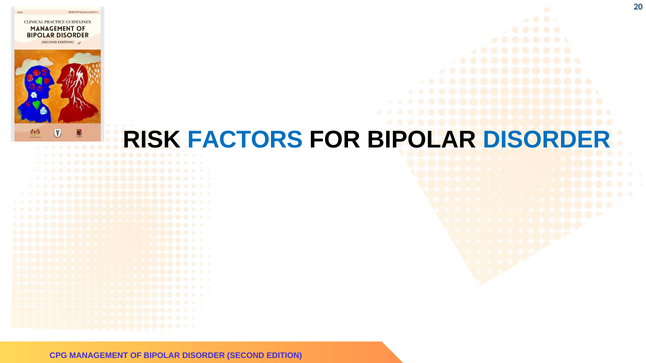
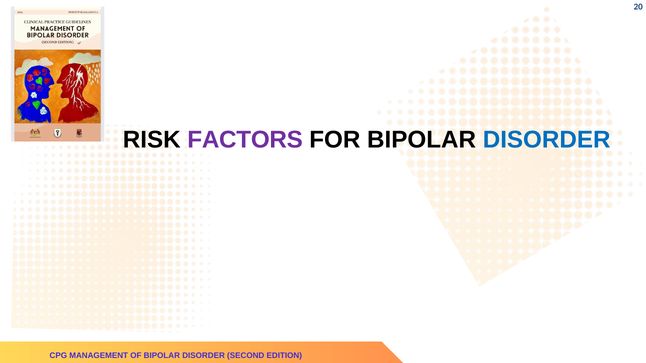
FACTORS colour: blue -> purple
